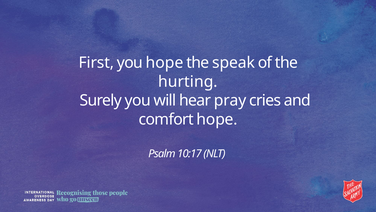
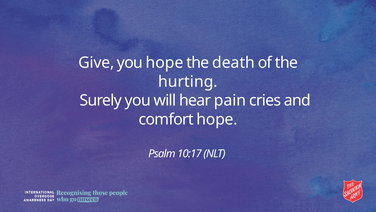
First: First -> Give
speak: speak -> death
pray: pray -> pain
